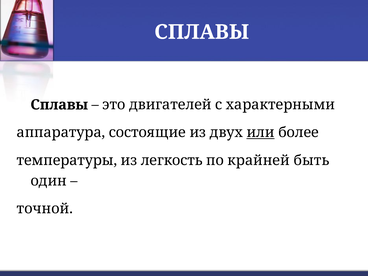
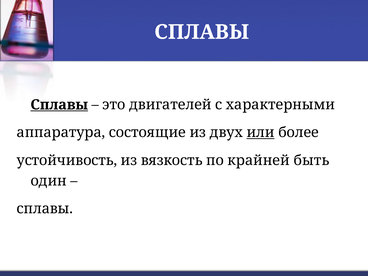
Сплавы at (59, 105) underline: none -> present
температуры: температуры -> устойчивость
легкость: легкость -> вязкость
точной at (45, 209): точной -> сплавы
